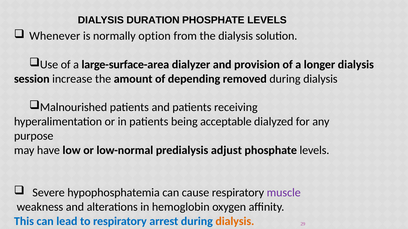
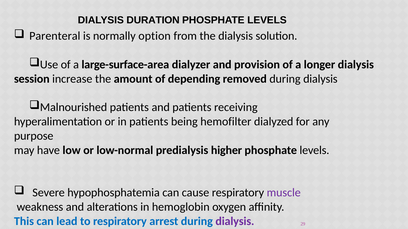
Whenever: Whenever -> Parenteral
acceptable: acceptable -> hemofilter
adjust: adjust -> higher
dialysis at (235, 222) colour: orange -> purple
